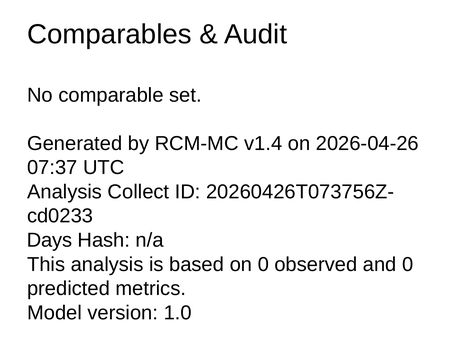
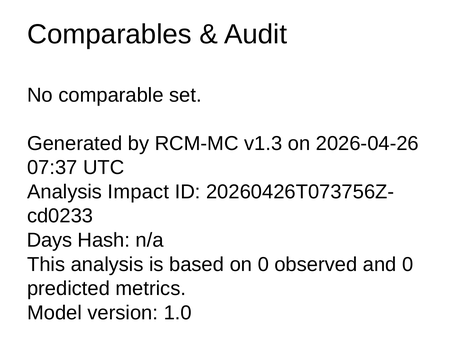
v1.4: v1.4 -> v1.3
Collect: Collect -> Impact
